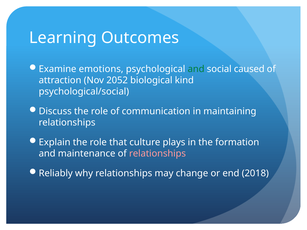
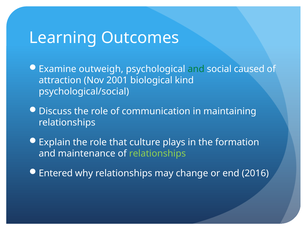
emotions: emotions -> outweigh
2052: 2052 -> 2001
relationships at (157, 154) colour: pink -> light green
Reliably: Reliably -> Entered
2018: 2018 -> 2016
